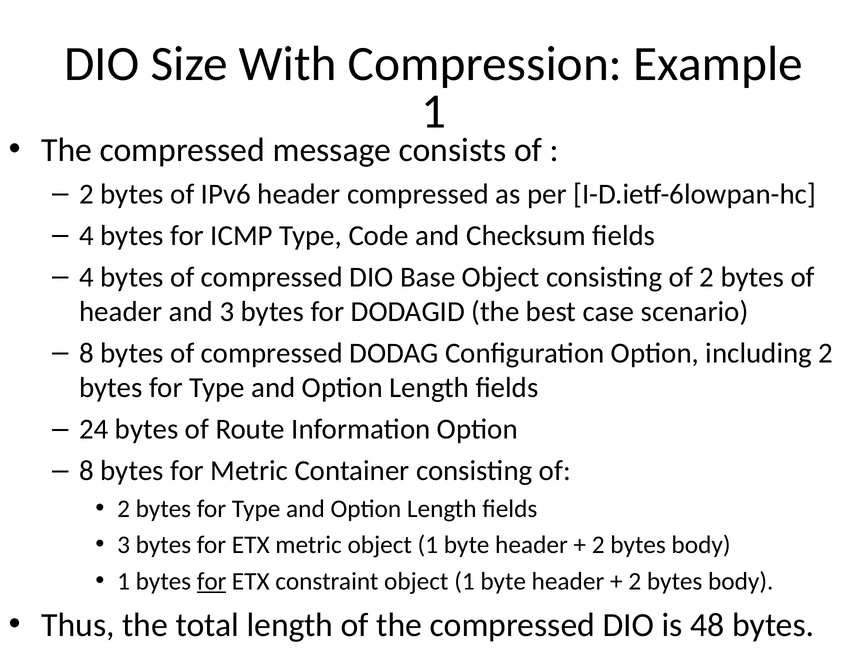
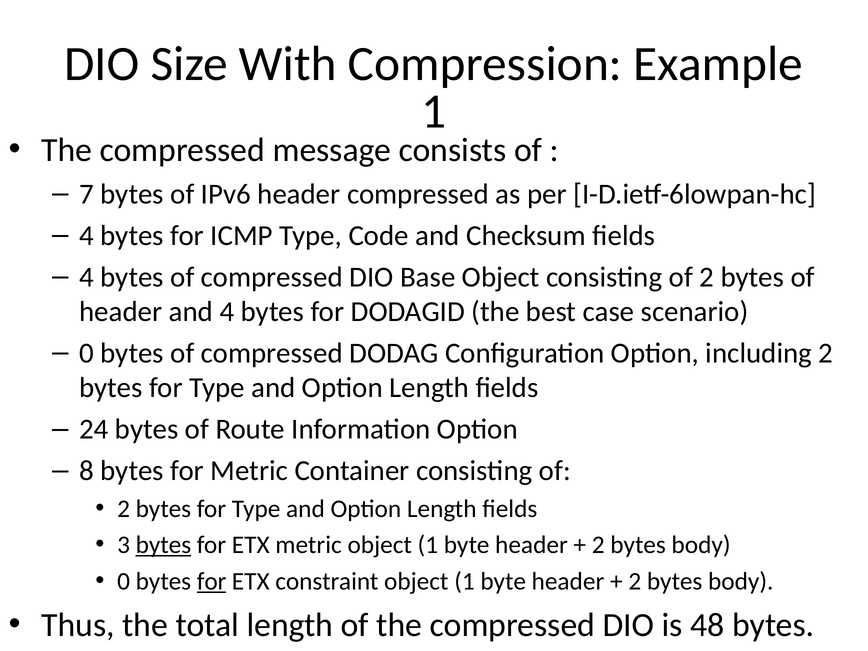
2 at (87, 194): 2 -> 7
and 3: 3 -> 4
8 at (87, 353): 8 -> 0
bytes at (163, 545) underline: none -> present
1 at (124, 581): 1 -> 0
